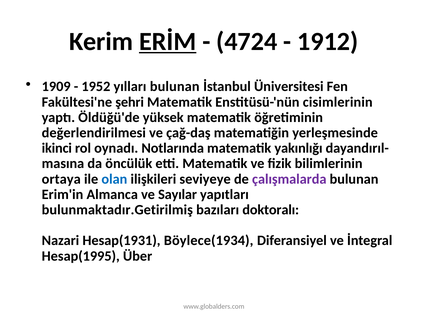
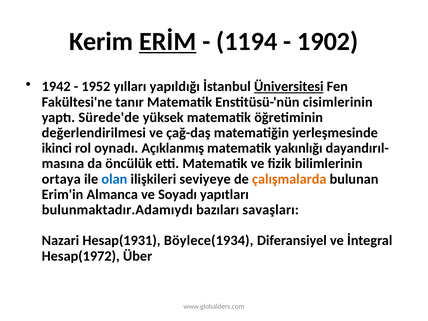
4724: 4724 -> 1194
1912: 1912 -> 1902
1909: 1909 -> 1942
yılları bulunan: bulunan -> yapıldığı
Üniversitesi underline: none -> present
şehri: şehri -> tanır
Öldüğü'de: Öldüğü'de -> Sürede'de
Notlarında: Notlarında -> Açıklanmış
çalışmalarda colour: purple -> orange
Sayılar: Sayılar -> Soyadı
bulunmaktadır.Getirilmiş: bulunmaktadır.Getirilmiş -> bulunmaktadır.Adamıydı
doktoralı: doktoralı -> savaşları
Hesap(1995: Hesap(1995 -> Hesap(1972
